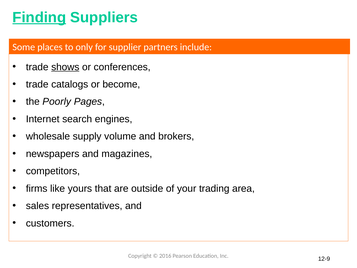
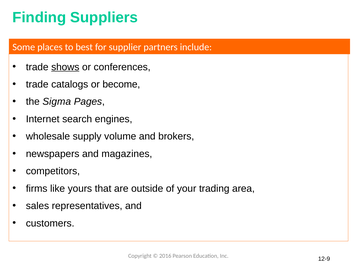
Finding underline: present -> none
only: only -> best
Poorly: Poorly -> Sigma
